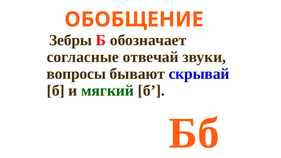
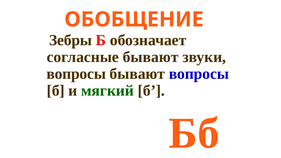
согласные отвечай: отвечай -> бывают
бывают скрывай: скрывай -> вопросы
